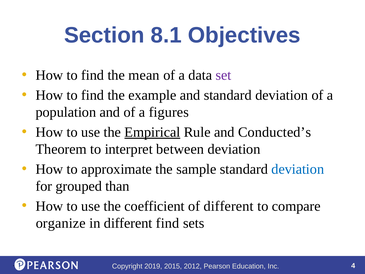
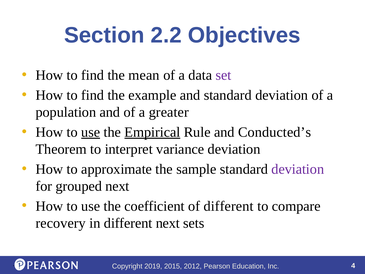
8.1: 8.1 -> 2.2
figures: figures -> greater
use at (91, 132) underline: none -> present
between: between -> variance
deviation at (298, 169) colour: blue -> purple
grouped than: than -> next
organize: organize -> recovery
different find: find -> next
